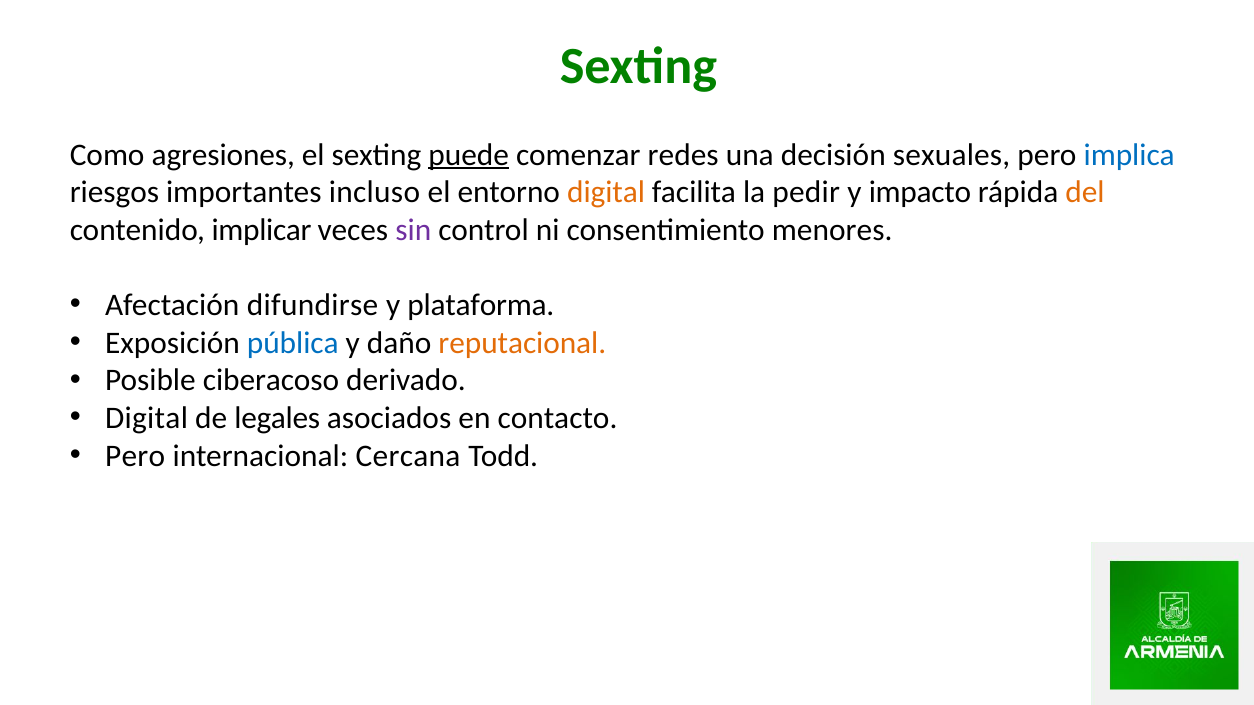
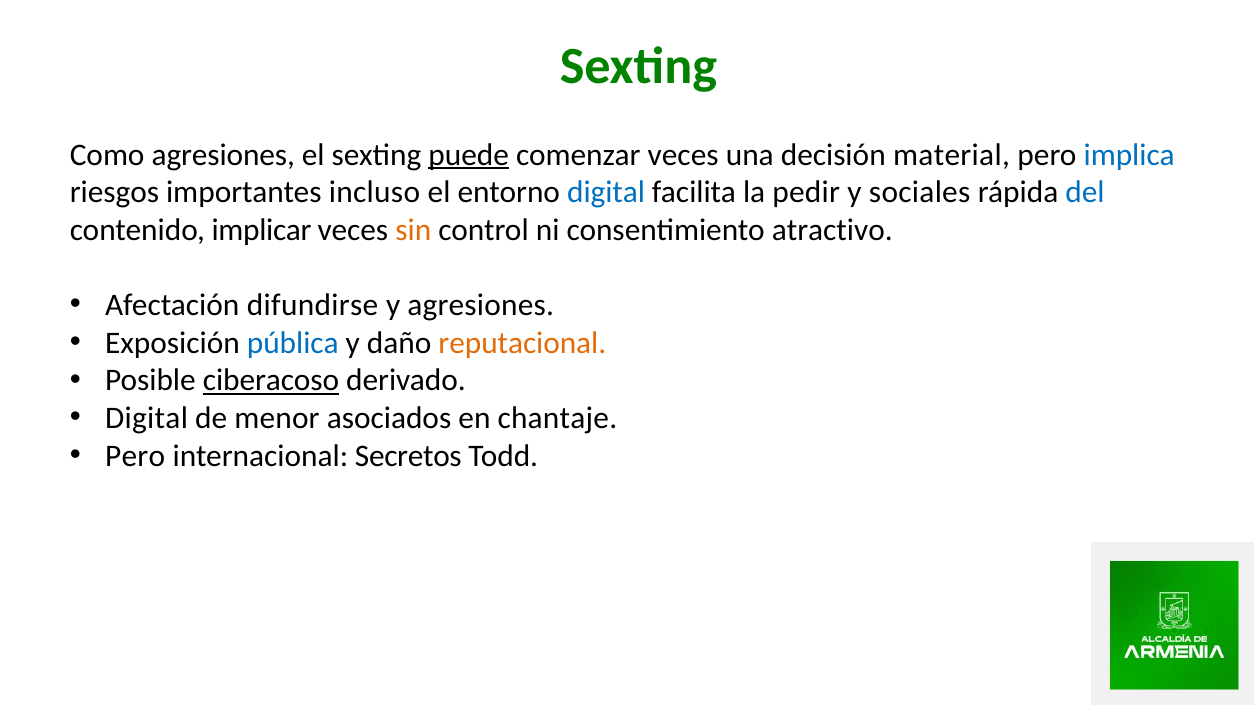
comenzar redes: redes -> veces
sexuales: sexuales -> material
digital at (606, 193) colour: orange -> blue
impacto: impacto -> sociales
del colour: orange -> blue
sin colour: purple -> orange
menores: menores -> atractivo
y plataforma: plataforma -> agresiones
ciberacoso underline: none -> present
legales: legales -> menor
contacto: contacto -> chantaje
Cercana: Cercana -> Secretos
